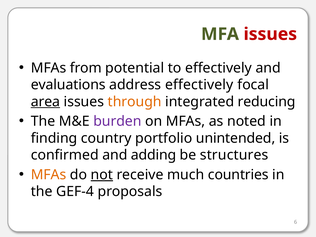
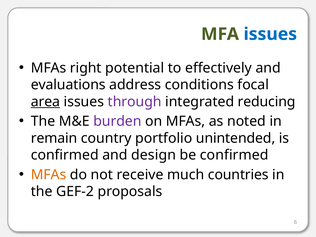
issues at (270, 34) colour: red -> blue
from: from -> right
address effectively: effectively -> conditions
through colour: orange -> purple
finding: finding -> remain
adding: adding -> design
be structures: structures -> confirmed
not underline: present -> none
GEF-4: GEF-4 -> GEF-2
